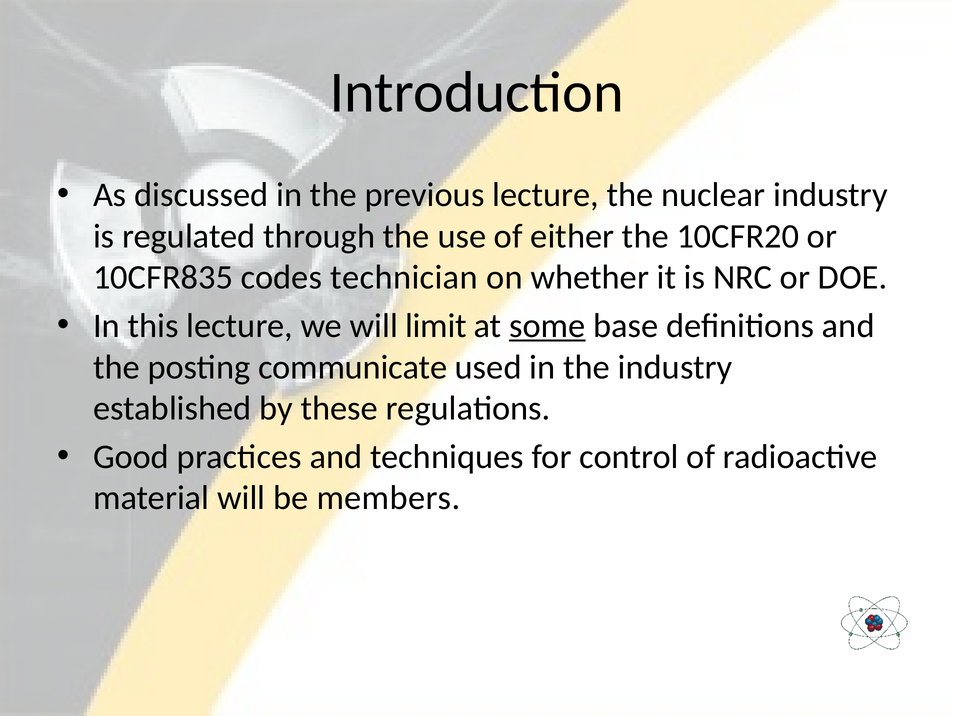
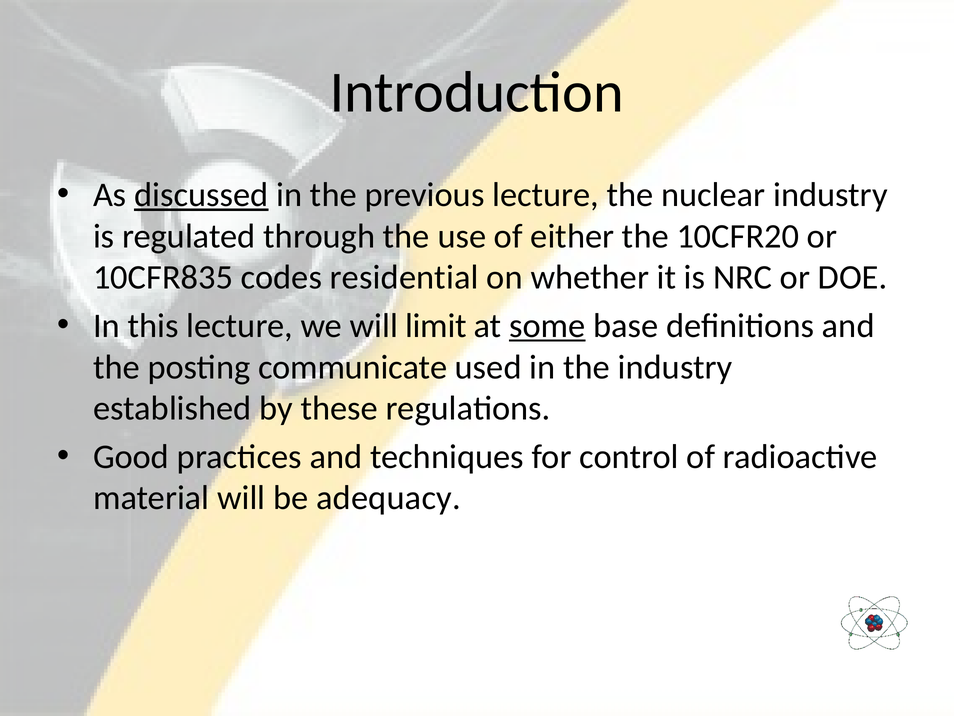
discussed underline: none -> present
technician: technician -> residential
members: members -> adequacy
